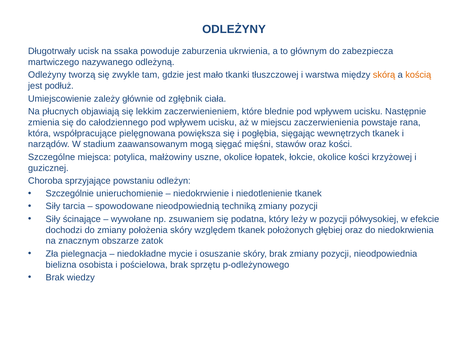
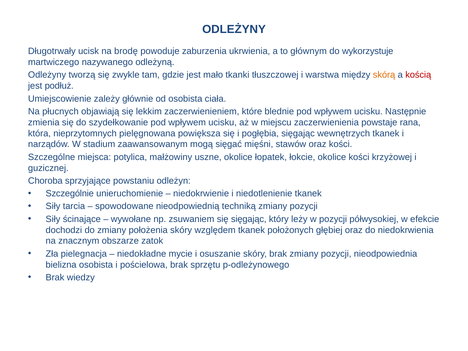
ssaka: ssaka -> brodę
zabezpiecza: zabezpiecza -> wykorzystuje
kością colour: orange -> red
od zgłębnik: zgłębnik -> osobista
całodziennego: całodziennego -> szydełkowanie
współpracujące: współpracujące -> nieprzytomnych
się podatna: podatna -> sięgając
